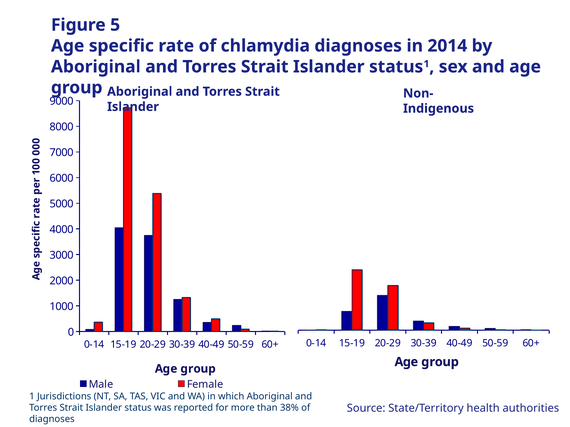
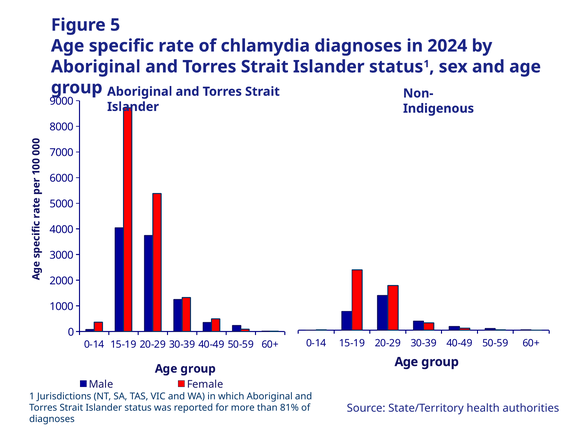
2014: 2014 -> 2024
38%: 38% -> 81%
